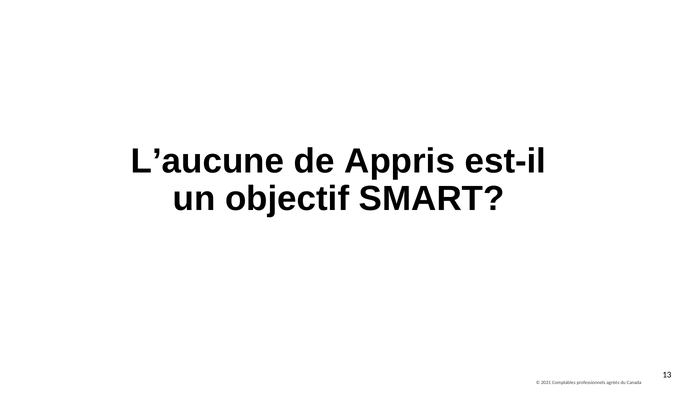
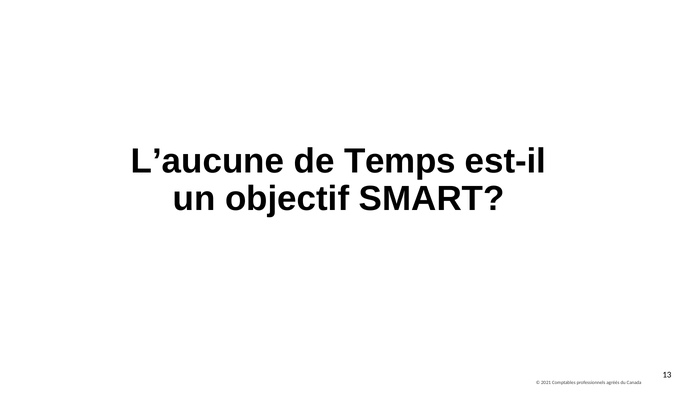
Appris: Appris -> Temps
